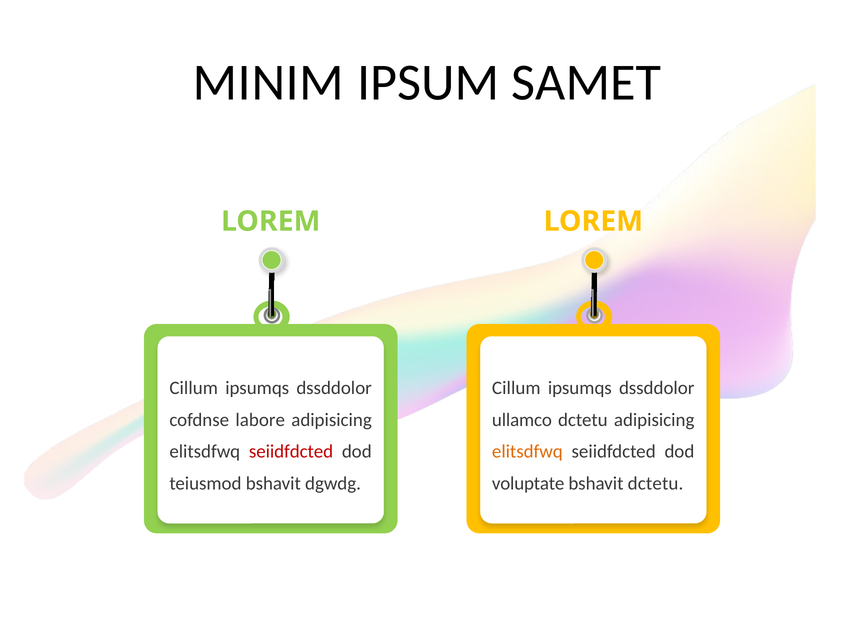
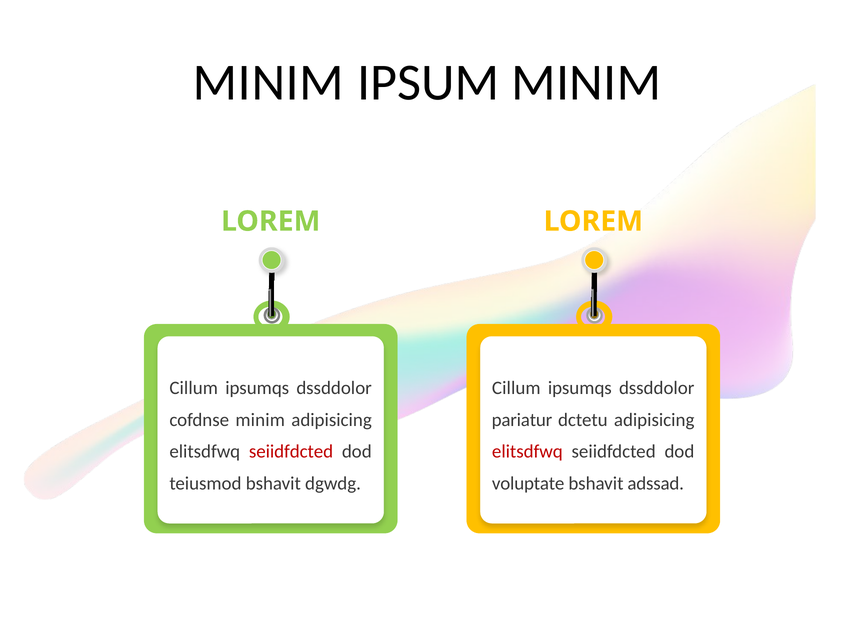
IPSUM SAMET: SAMET -> MINIM
cofdnse labore: labore -> minim
ullamco: ullamco -> pariatur
elitsdfwq at (527, 452) colour: orange -> red
bshavit dctetu: dctetu -> adssad
